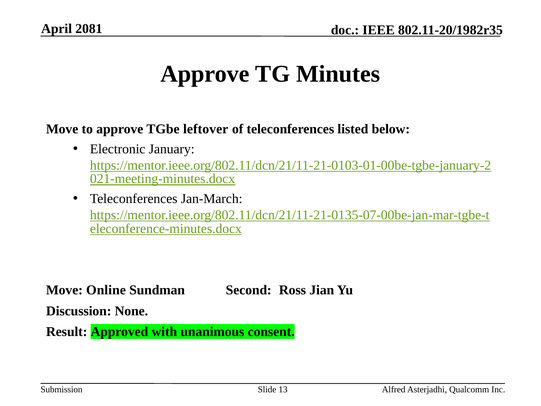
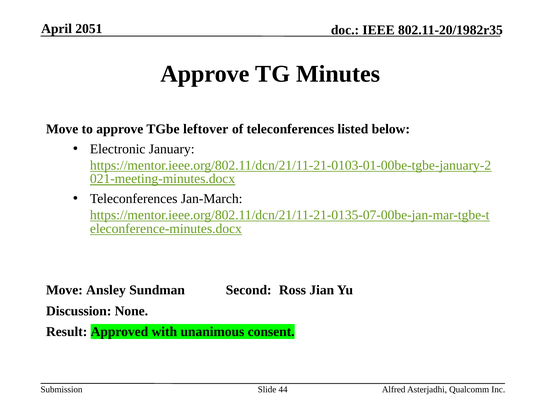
2081: 2081 -> 2051
Online: Online -> Ansley
13: 13 -> 44
